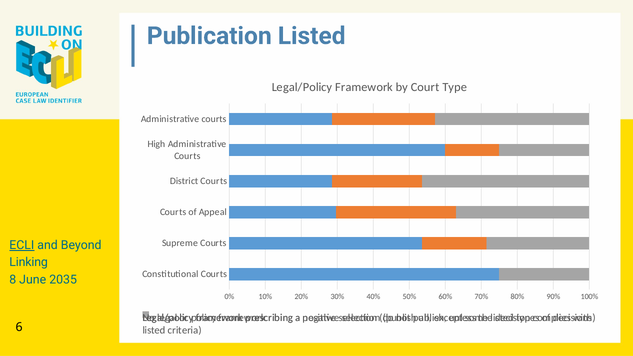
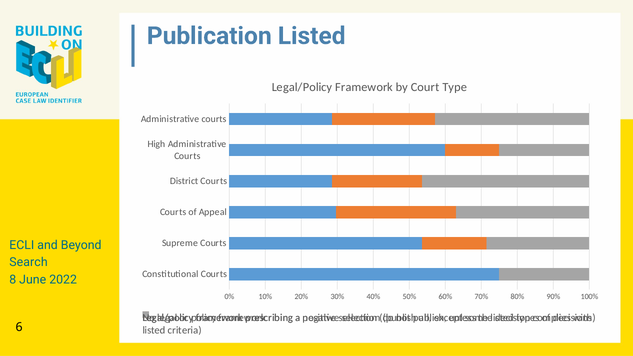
ECLI underline: present -> none
Linking: Linking -> Search
2035: 2035 -> 2022
